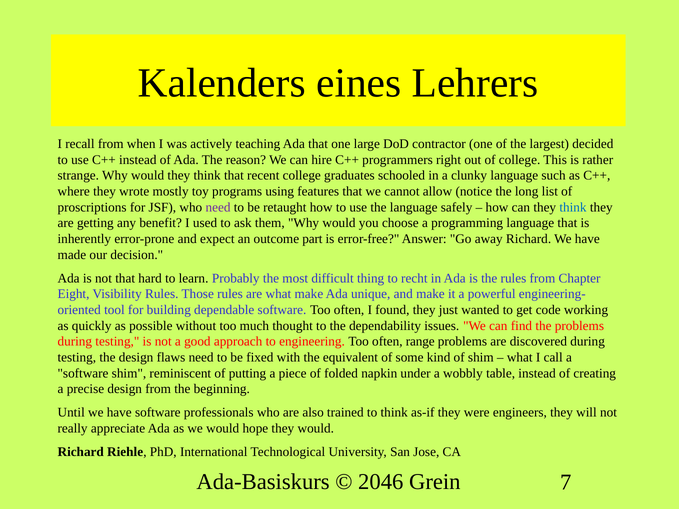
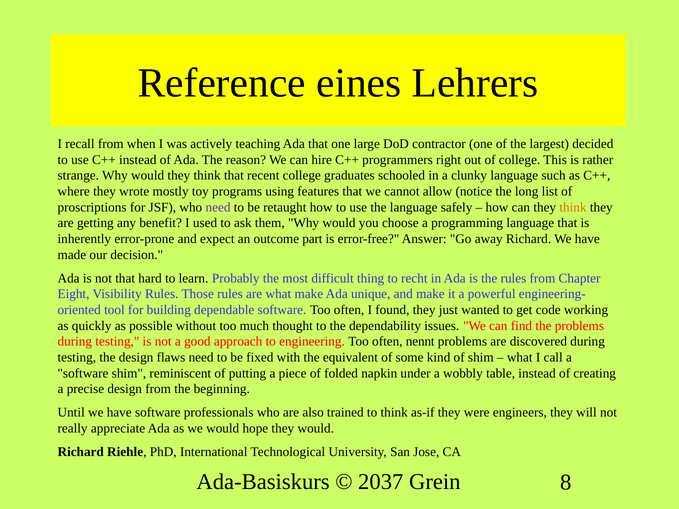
Kalenders: Kalenders -> Reference
think at (573, 207) colour: blue -> orange
range: range -> nennt
2046: 2046 -> 2037
7: 7 -> 8
